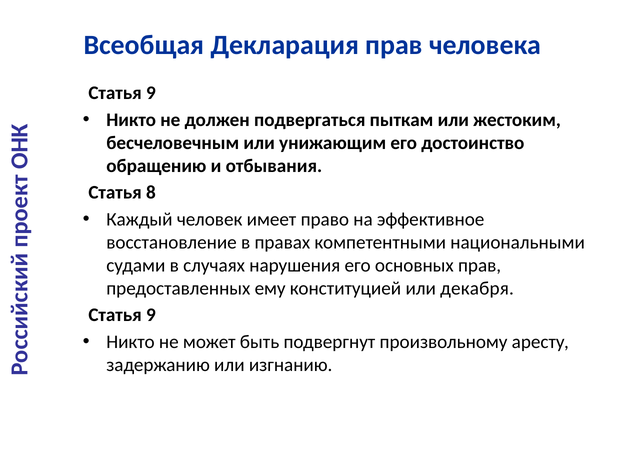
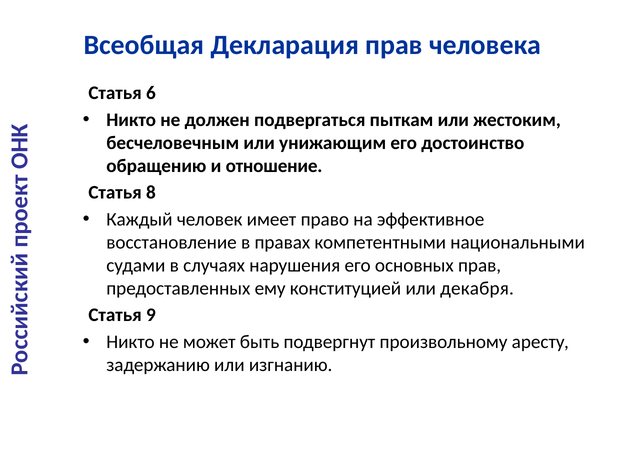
9 at (151, 93): 9 -> 6
отбывания: отбывания -> отношение
